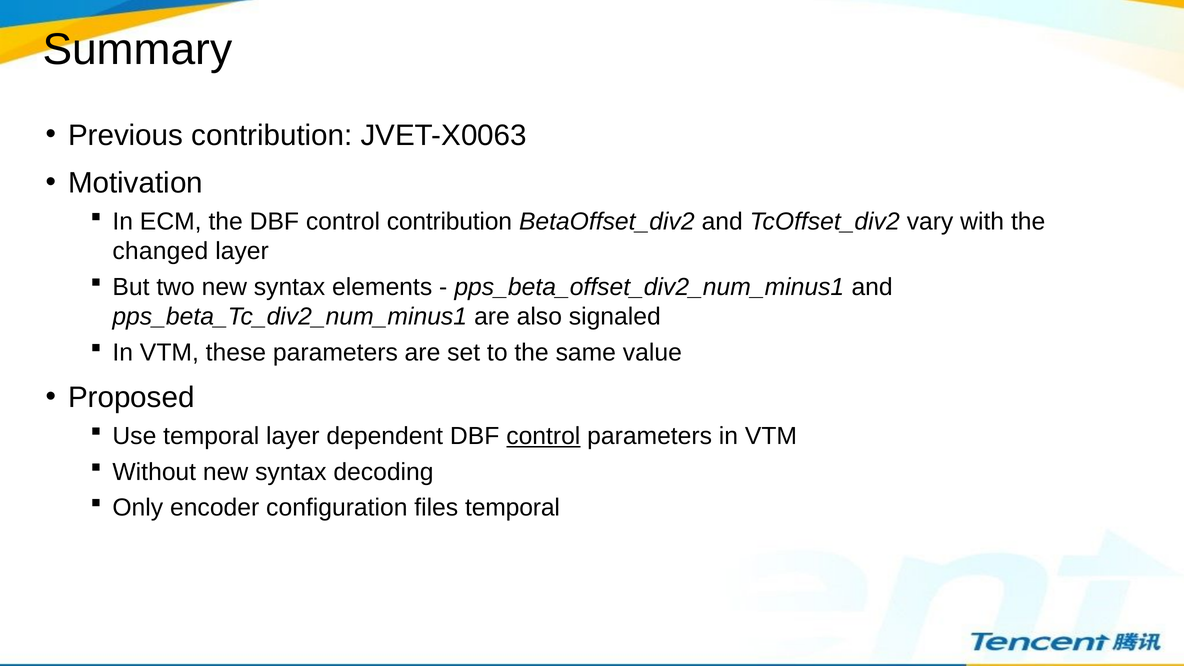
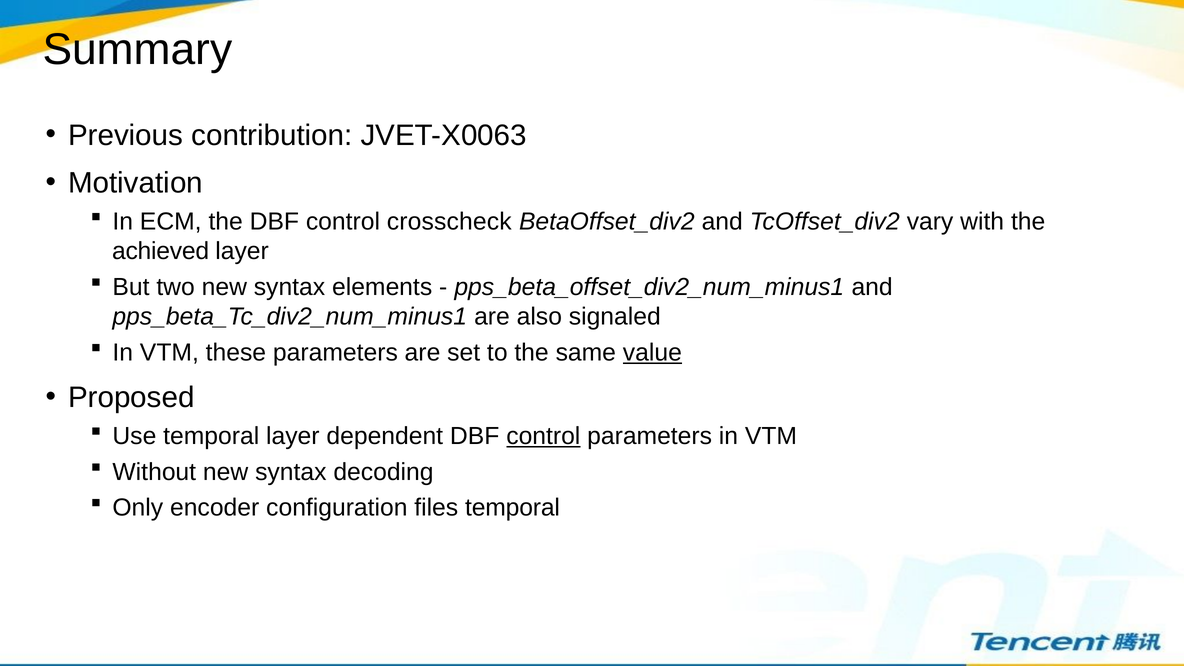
control contribution: contribution -> crosscheck
changed: changed -> achieved
value underline: none -> present
